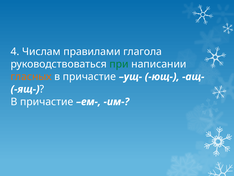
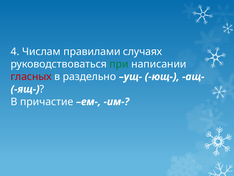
глагола: глагола -> случаях
гласных colour: orange -> red
причастие at (89, 76): причастие -> раздельно
